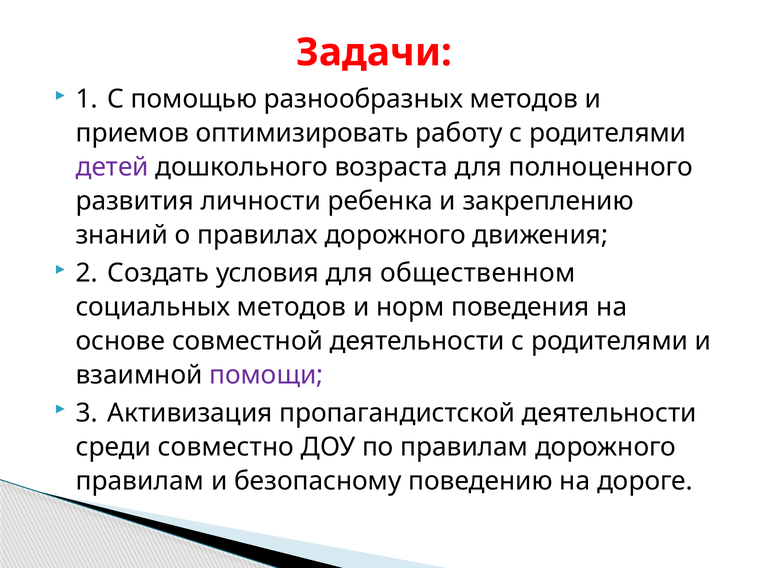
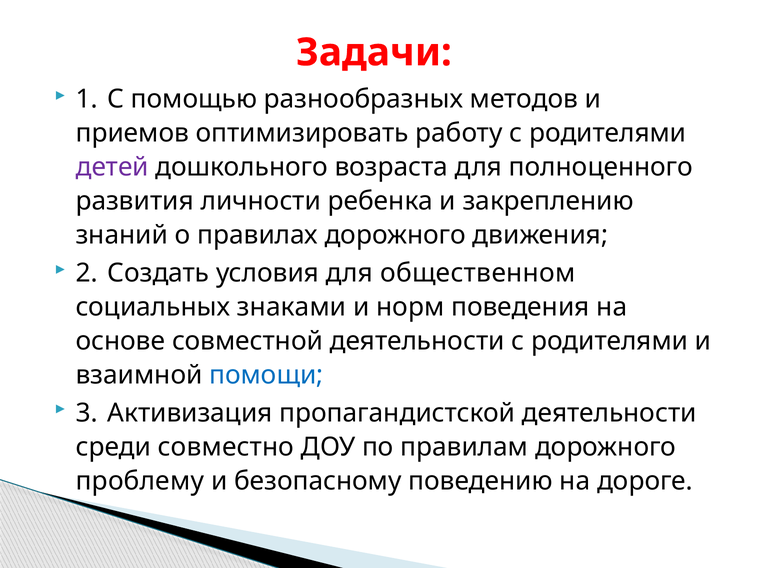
социальных методов: методов -> знаками
помощи colour: purple -> blue
правилам at (140, 482): правилам -> проблему
